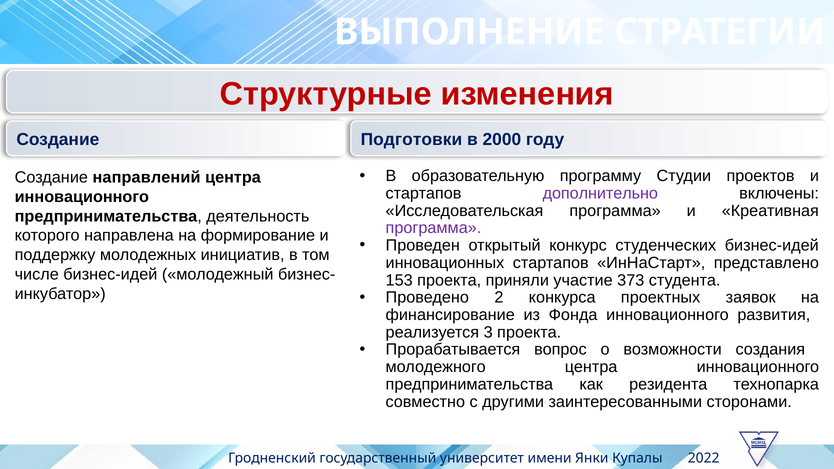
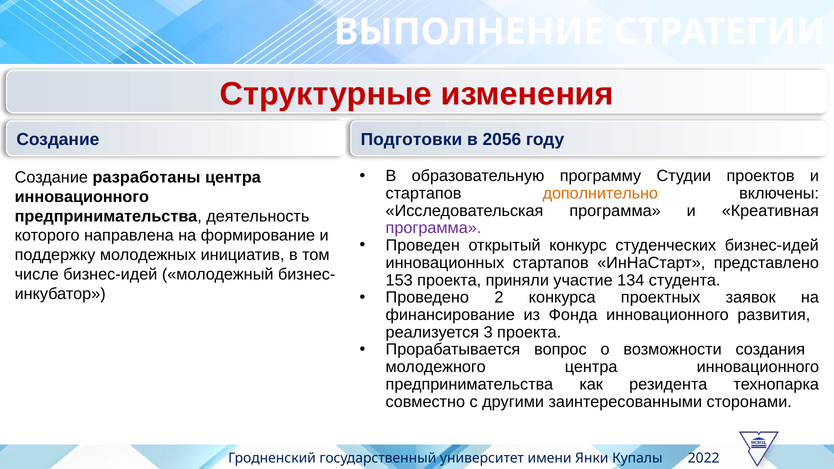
2000: 2000 -> 2056
направлений: направлений -> разработаны
дополнительно colour: purple -> orange
373: 373 -> 134
